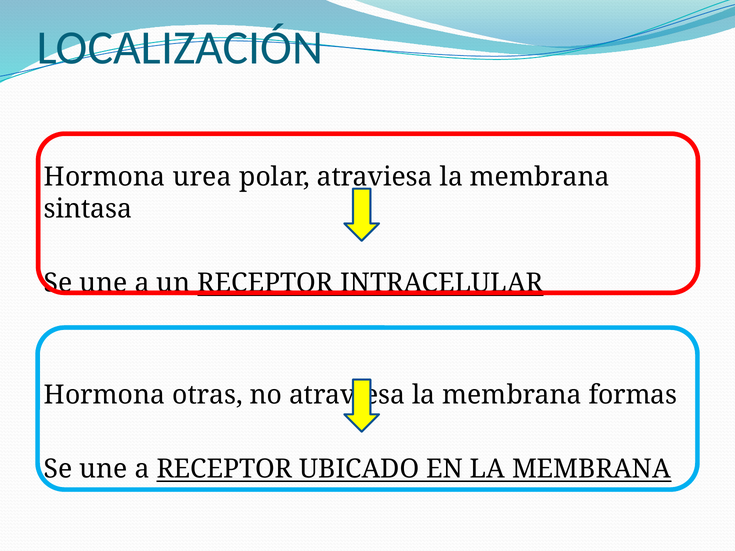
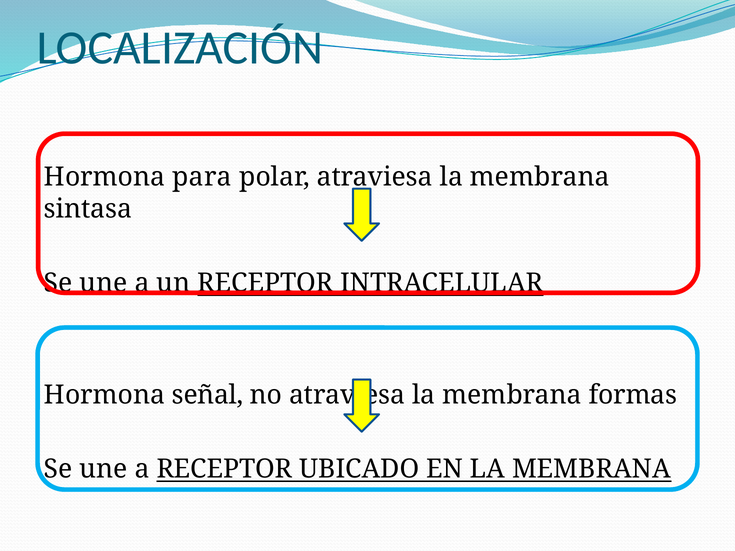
urea: urea -> para
otras: otras -> señal
